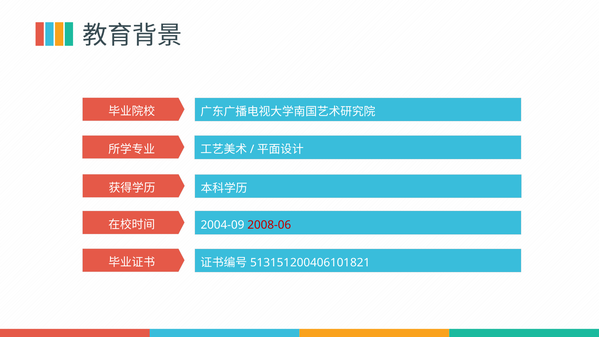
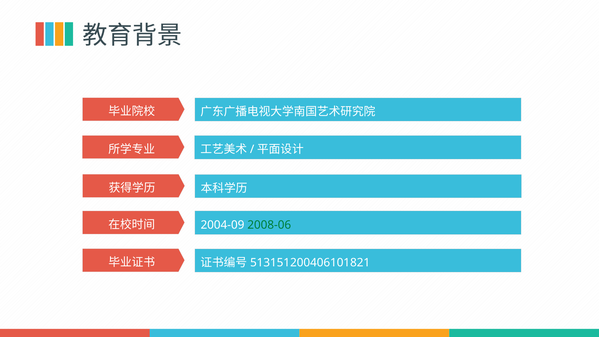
2008-06 colour: red -> green
